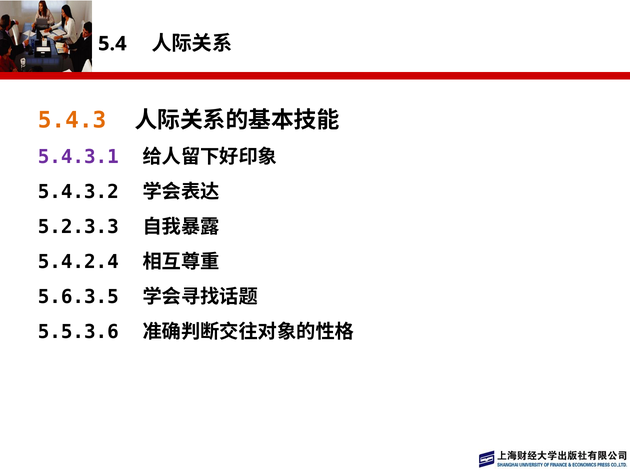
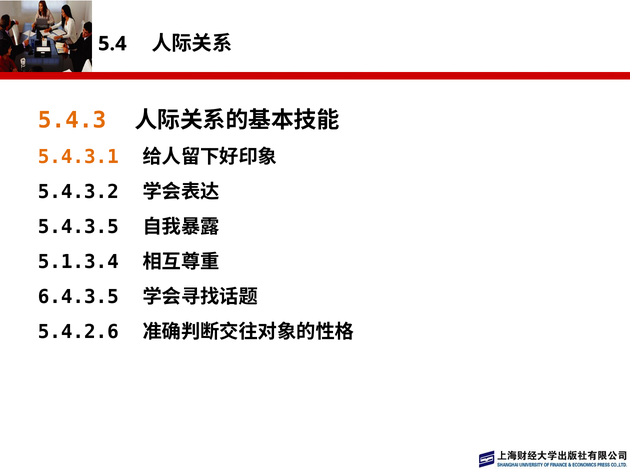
5.4.3.1 colour: purple -> orange
5.2.3.3: 5.2.3.3 -> 5.4.3.5
5.4.2.4: 5.4.2.4 -> 5.1.3.4
5.6.3.5: 5.6.3.5 -> 6.4.3.5
5.5.3.6: 5.5.3.6 -> 5.4.2.6
